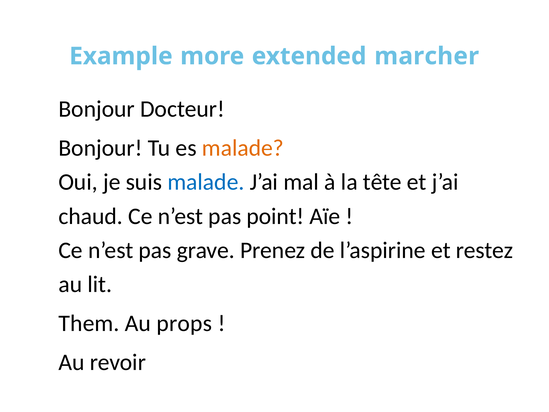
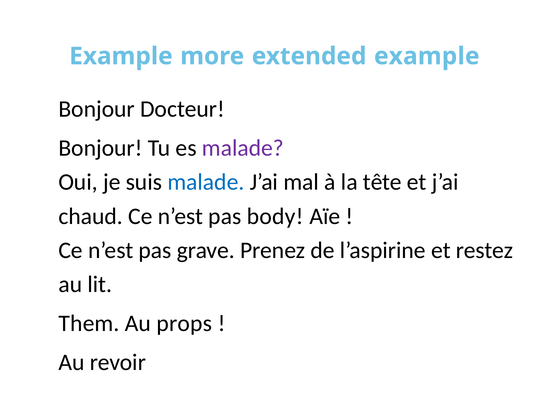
extended marcher: marcher -> example
malade at (243, 148) colour: orange -> purple
point: point -> body
